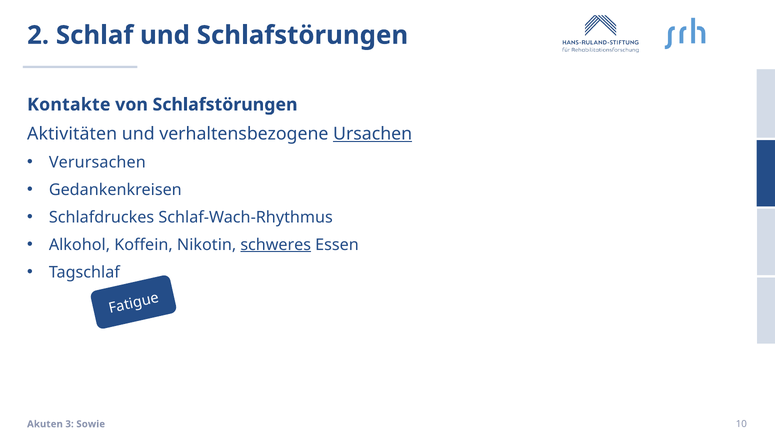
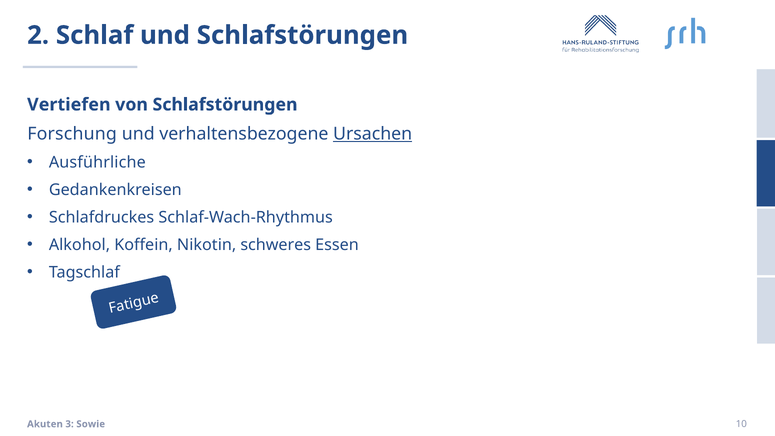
Kontakte: Kontakte -> Vertiefen
Aktivitäten: Aktivitäten -> Forschung
Verursachen: Verursachen -> Ausführliche
schweres underline: present -> none
